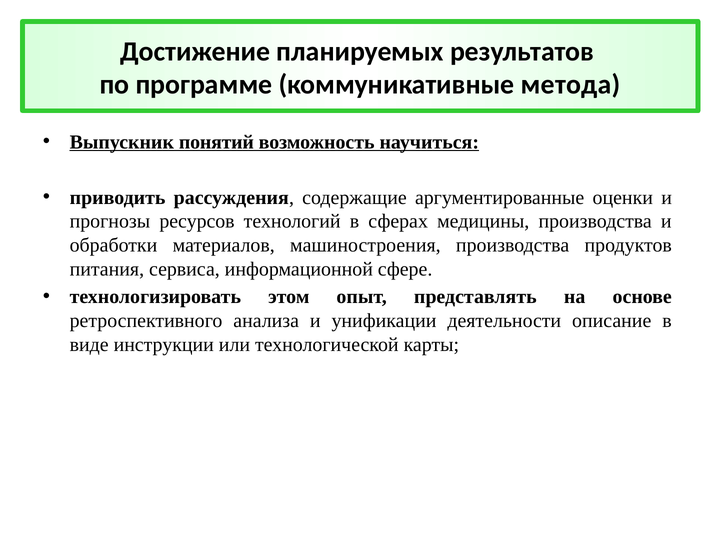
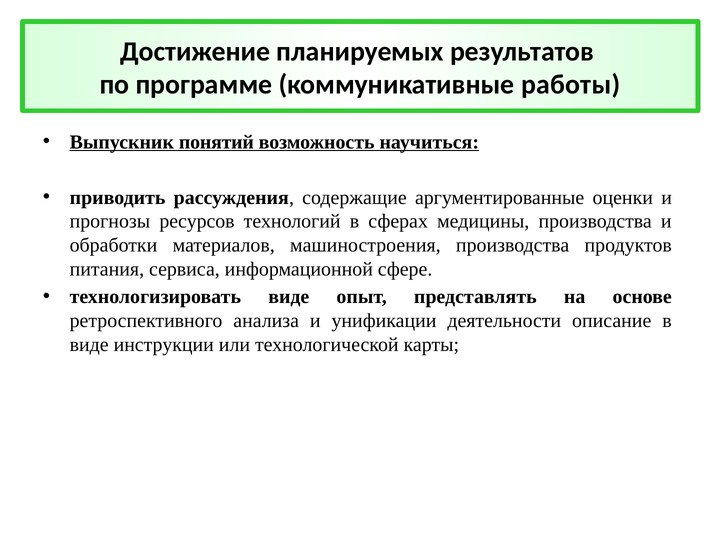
метода: метода -> работы
технологизировать этом: этом -> виде
